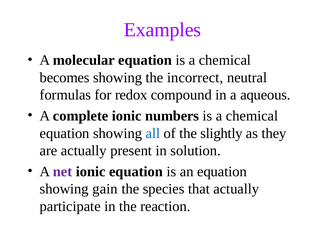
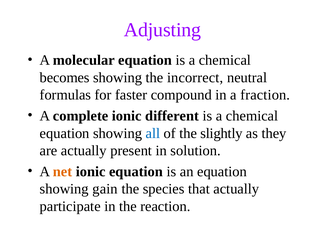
Examples: Examples -> Adjusting
redox: redox -> faster
aqueous: aqueous -> fraction
numbers: numbers -> different
net colour: purple -> orange
